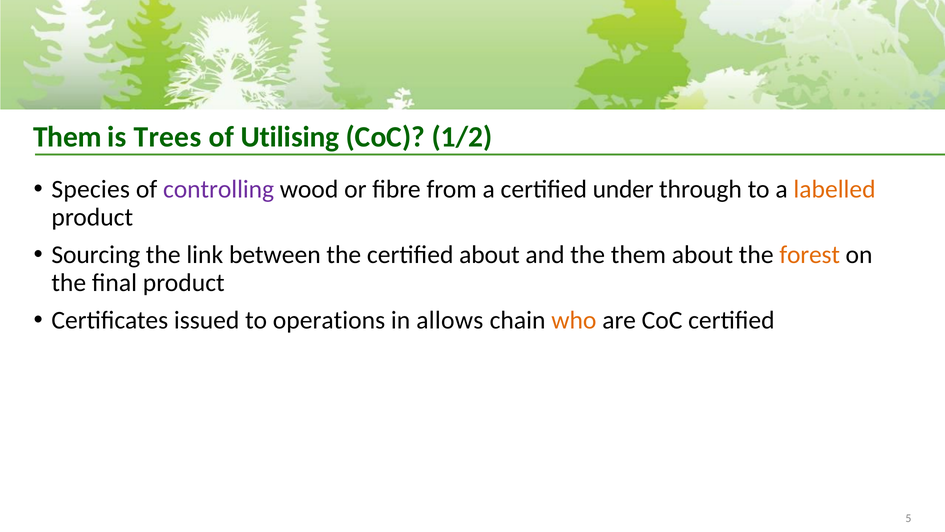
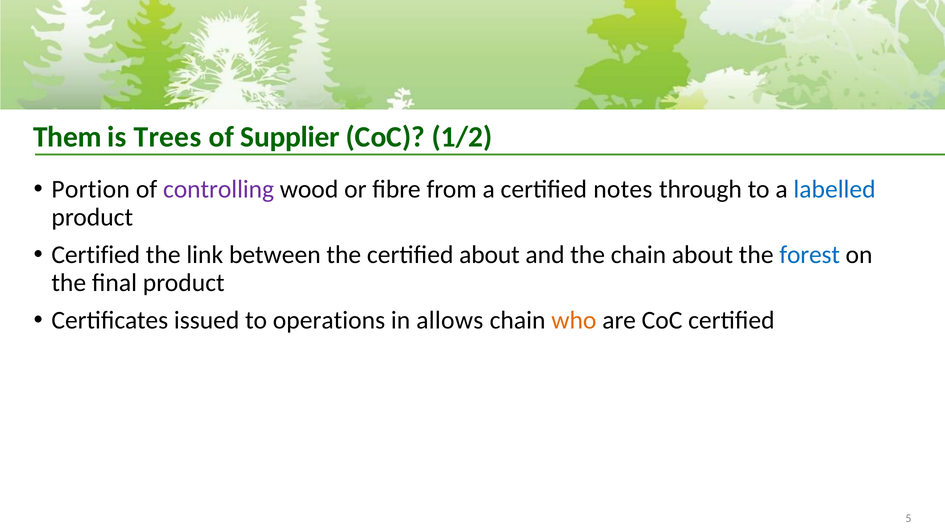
Utilising: Utilising -> Supplier
Species: Species -> Portion
under: under -> notes
labelled colour: orange -> blue
Sourcing at (96, 255): Sourcing -> Certified
the them: them -> chain
forest colour: orange -> blue
